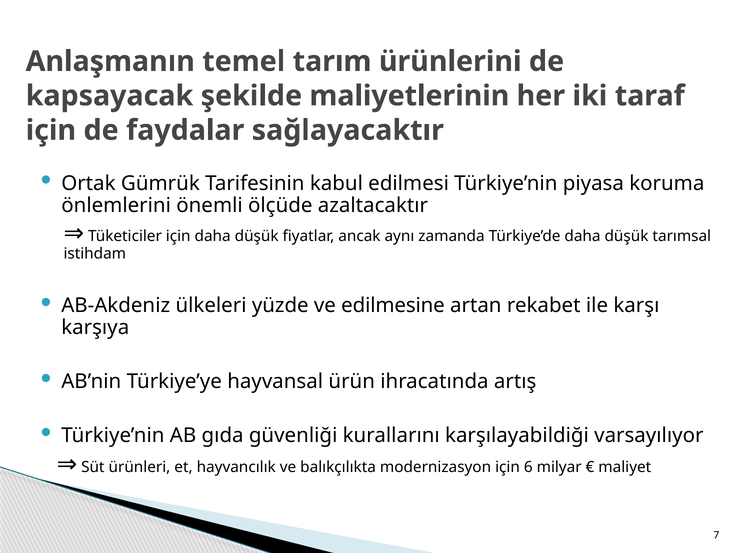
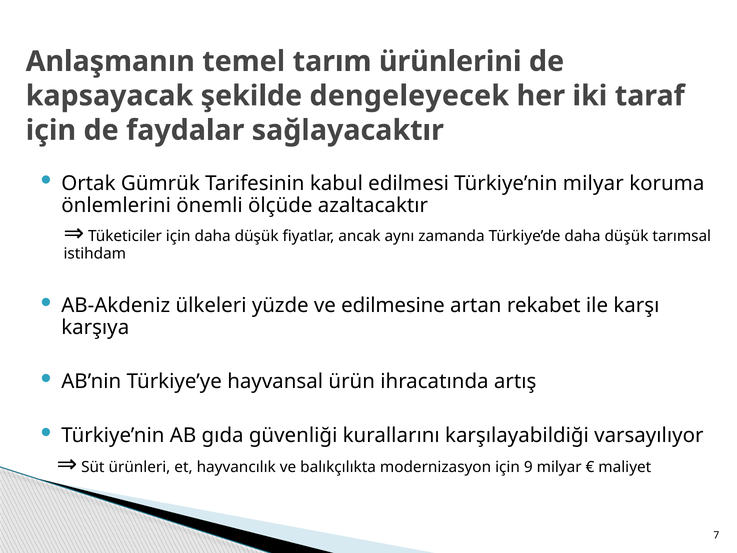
maliyetlerinin: maliyetlerinin -> dengeleyecek
Türkiye’nin piyasa: piyasa -> milyar
6: 6 -> 9
